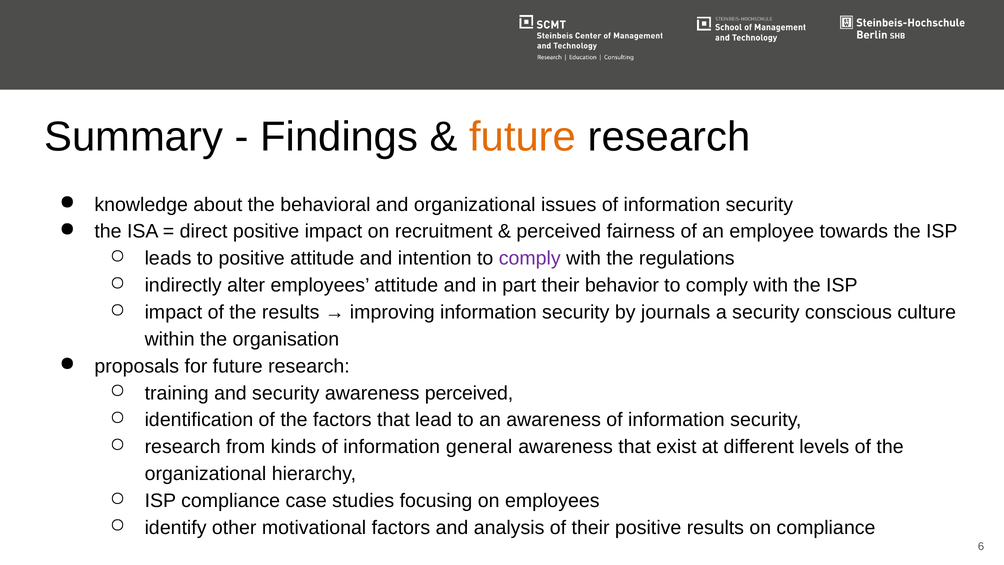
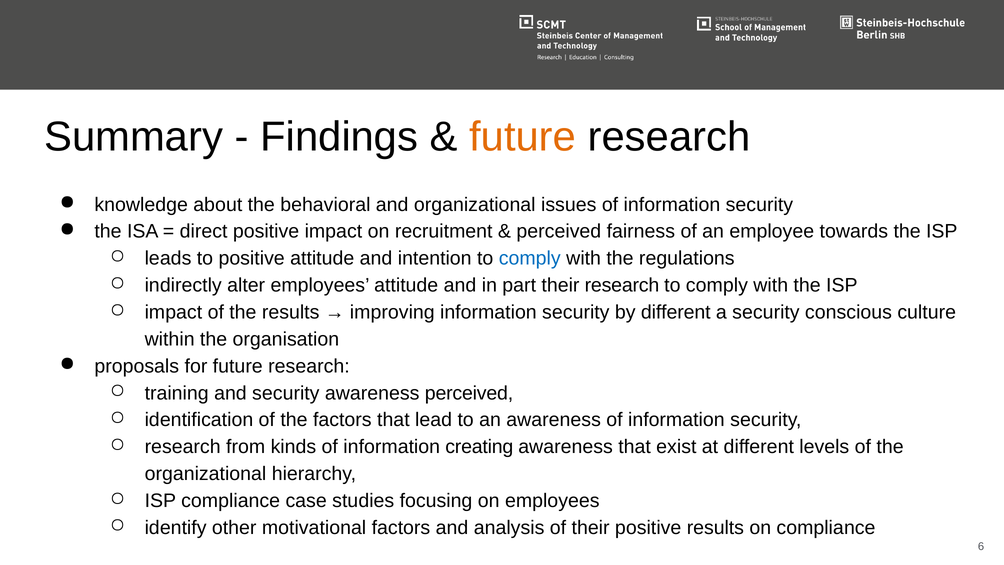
comply at (530, 258) colour: purple -> blue
their behavior: behavior -> research
by journals: journals -> different
general: general -> creating
